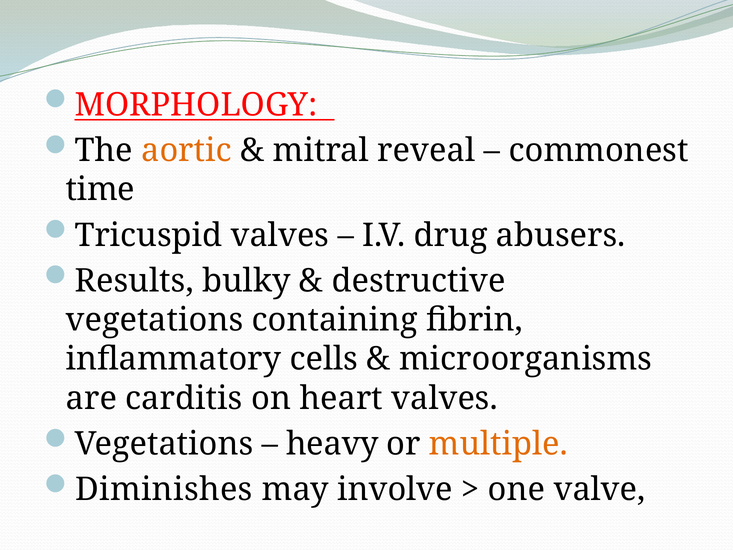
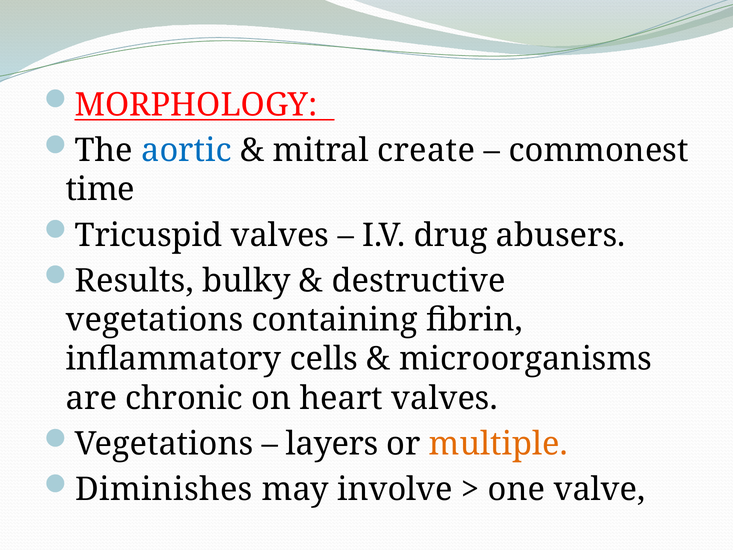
aortic colour: orange -> blue
reveal: reveal -> create
carditis: carditis -> chronic
heavy: heavy -> layers
